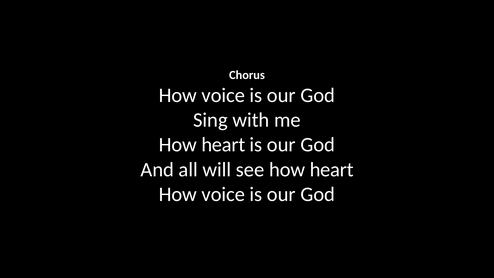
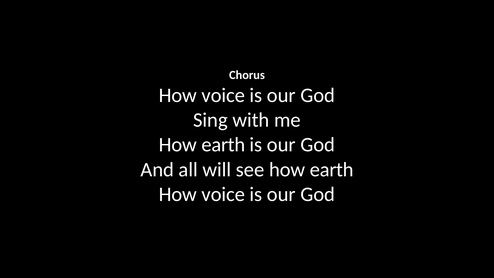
heart at (223, 145): heart -> earth
see how heart: heart -> earth
